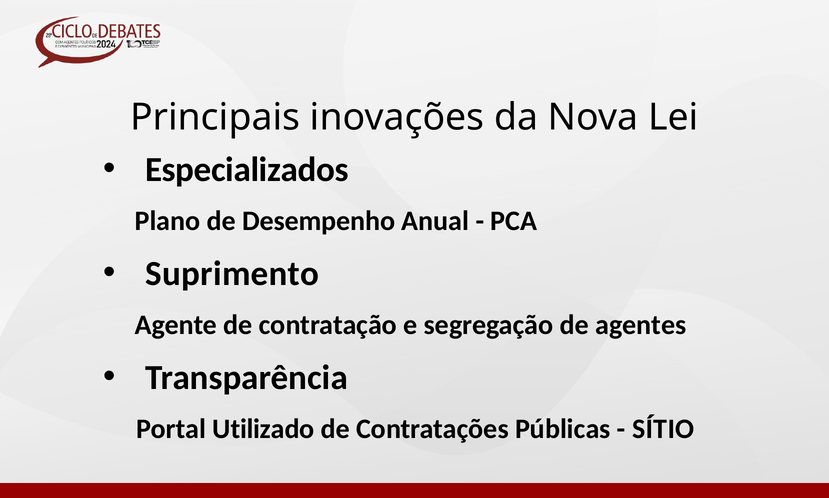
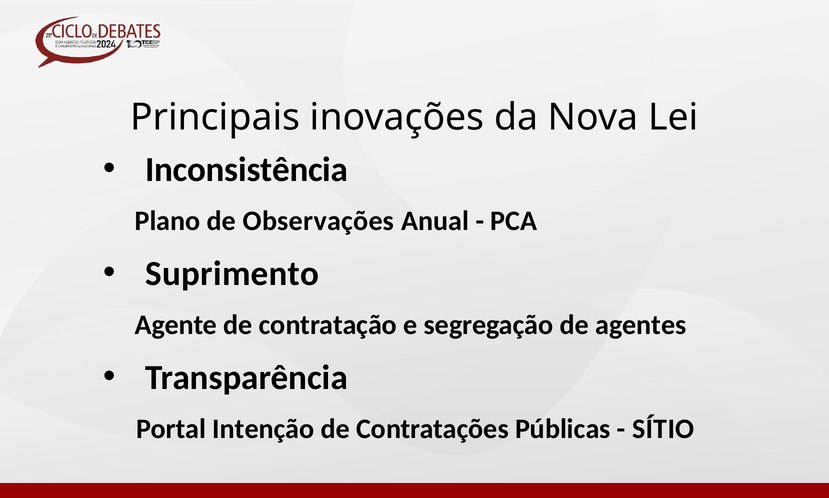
Especializados: Especializados -> Inconsistência
Desempenho: Desempenho -> Observações
Utilizado: Utilizado -> Intenção
